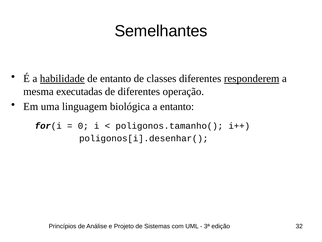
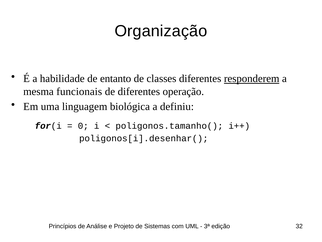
Semelhantes: Semelhantes -> Organização
habilidade underline: present -> none
executadas: executadas -> funcionais
a entanto: entanto -> definiu
